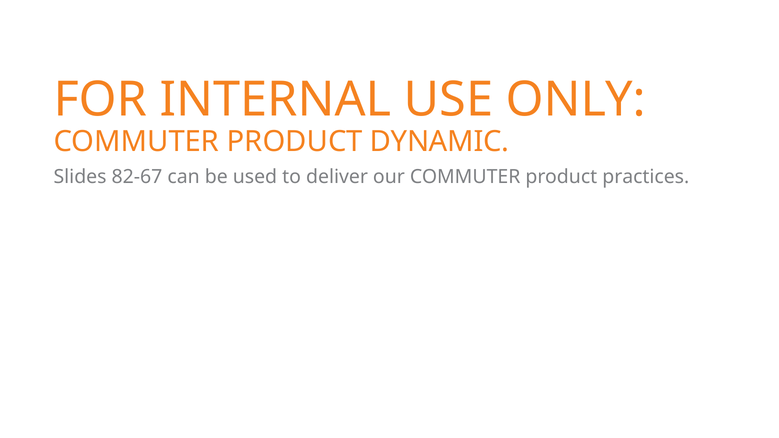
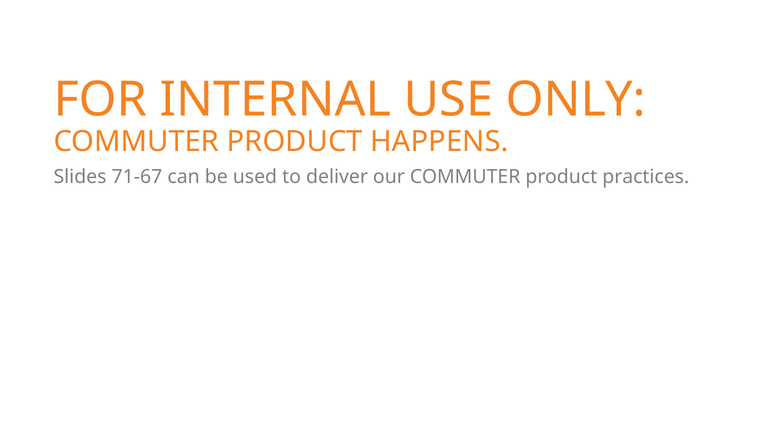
DYNAMIC: DYNAMIC -> HAPPENS
82-67: 82-67 -> 71-67
